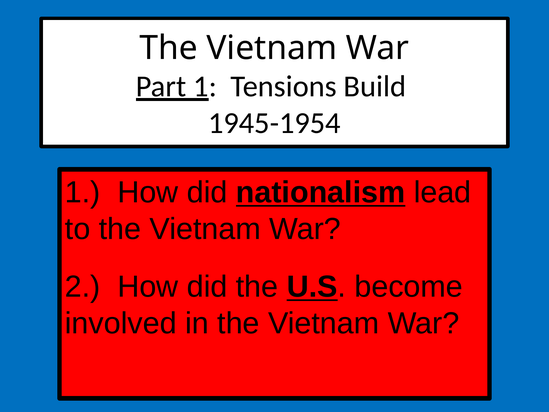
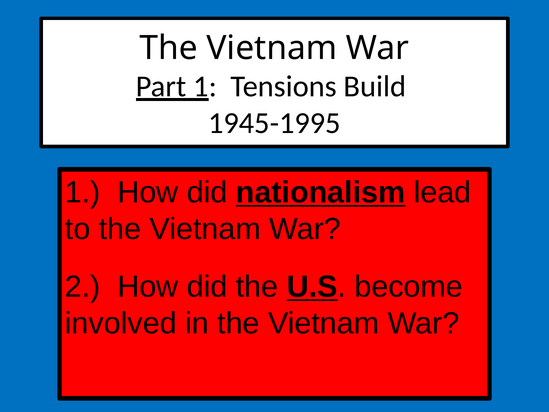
1945-1954: 1945-1954 -> 1945-1995
